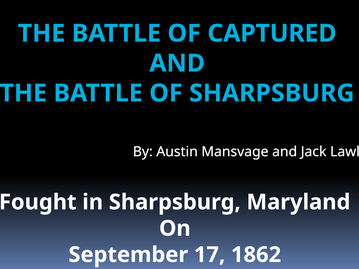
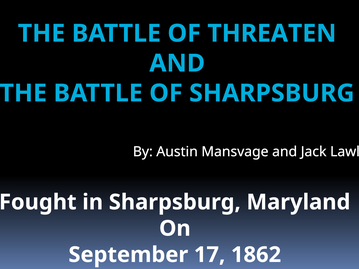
CAPTURED: CAPTURED -> THREATEN
